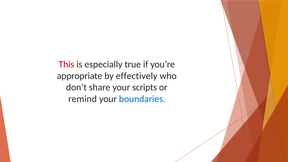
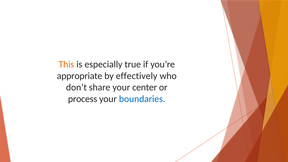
This colour: red -> orange
scripts: scripts -> center
remind: remind -> process
